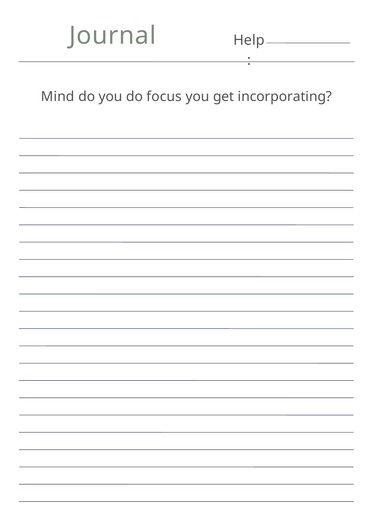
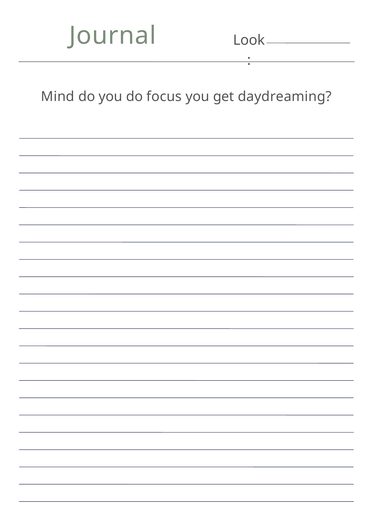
Help: Help -> Look
incorporating: incorporating -> daydreaming
